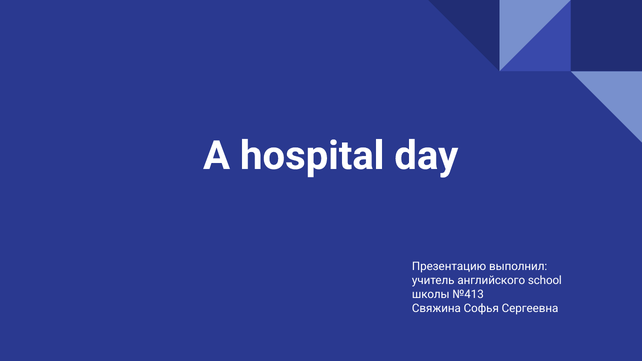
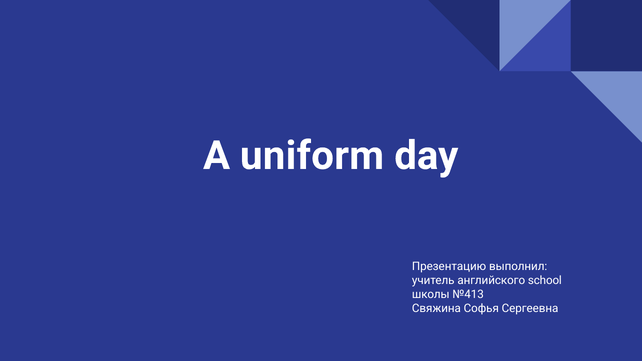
hospital: hospital -> uniform
